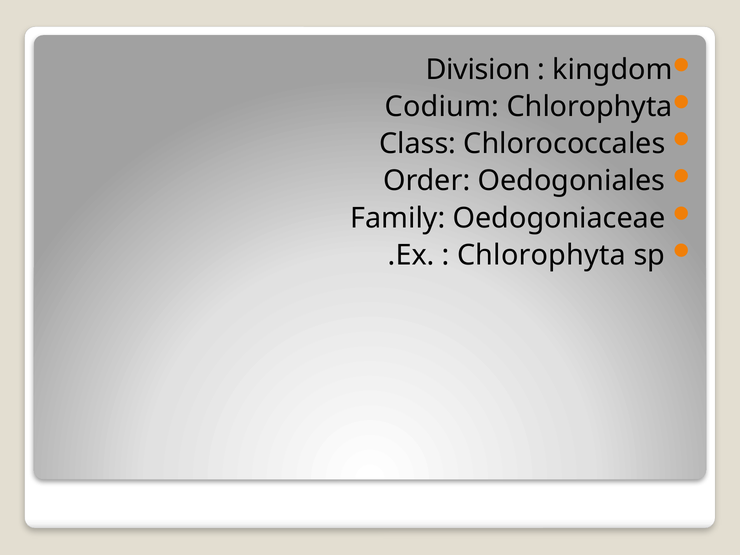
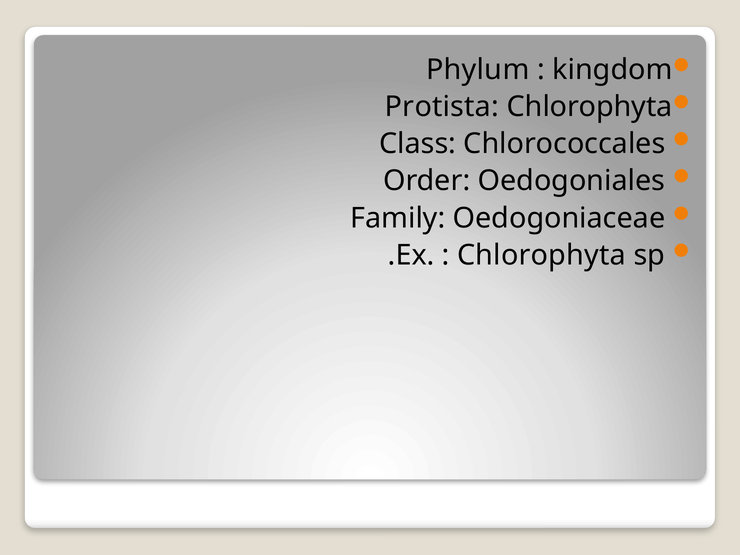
Division: Division -> Phylum
Codium: Codium -> Protista
